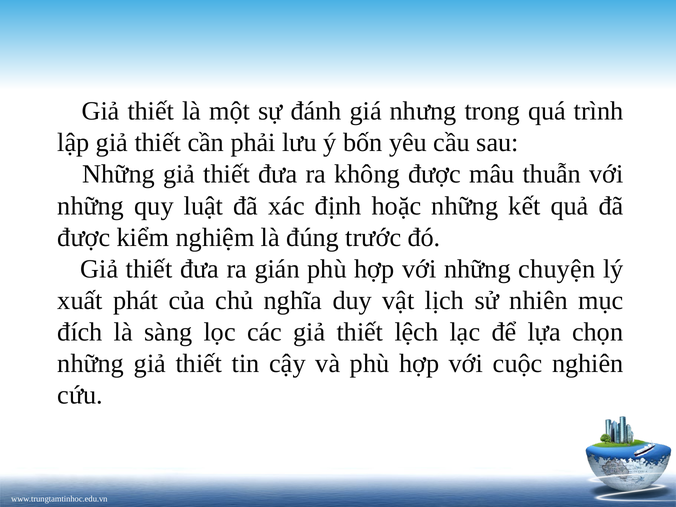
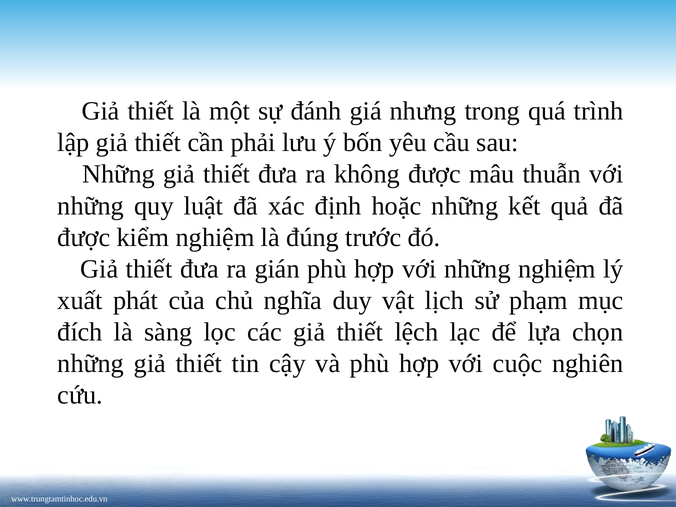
những chuyện: chuyện -> nghiệm
nhiên: nhiên -> phạm
